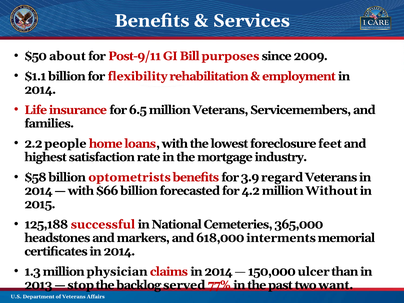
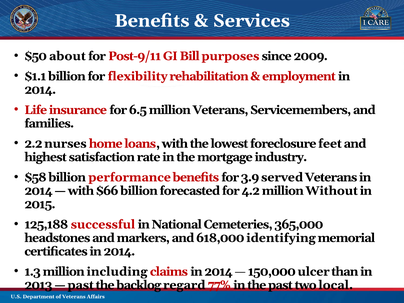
people: people -> nurses
optometrists: optometrists -> performance
regard: regard -> served
interments: interments -> identifying
physician: physician -> including
stop at (81, 285): stop -> past
served: served -> regard
want: want -> local
